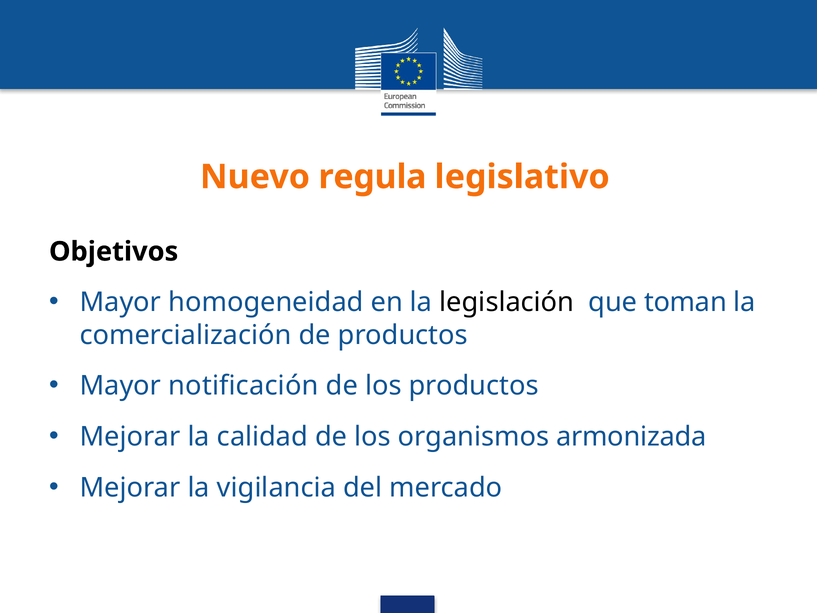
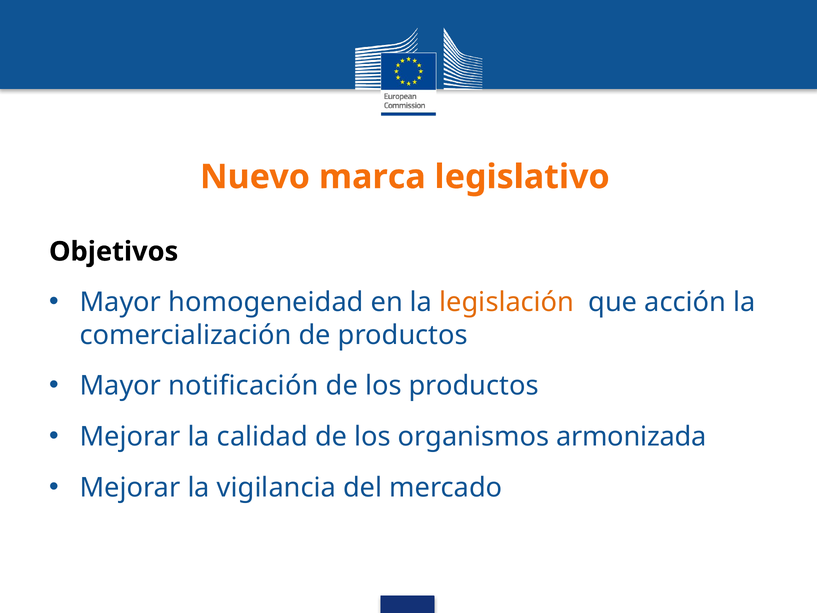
regula: regula -> marca
legislación colour: black -> orange
toman: toman -> acción
